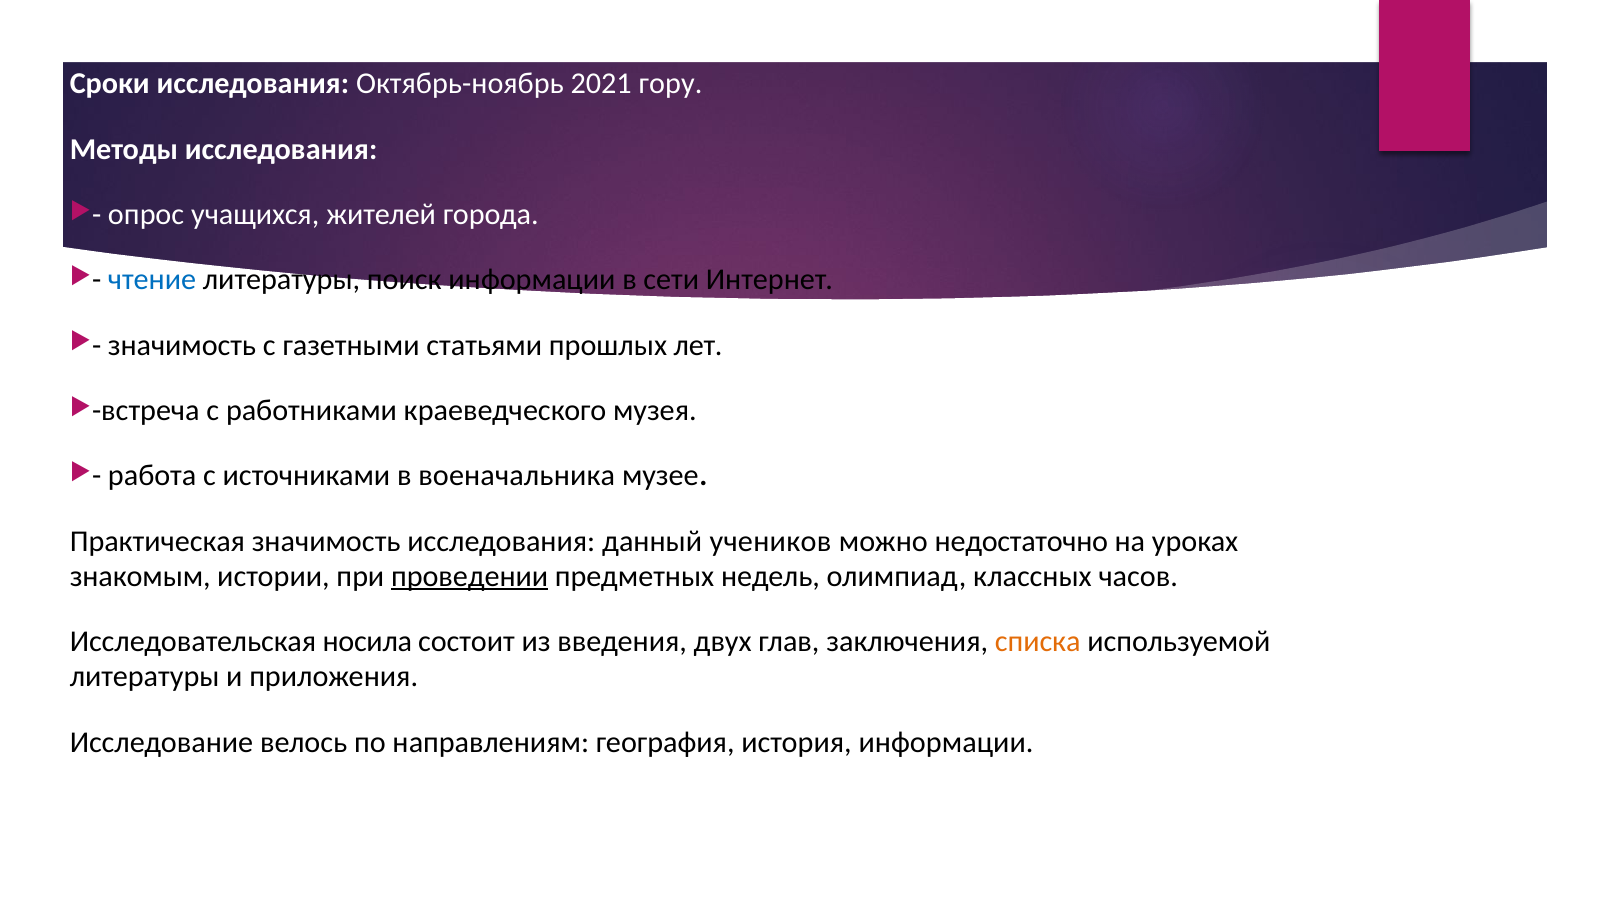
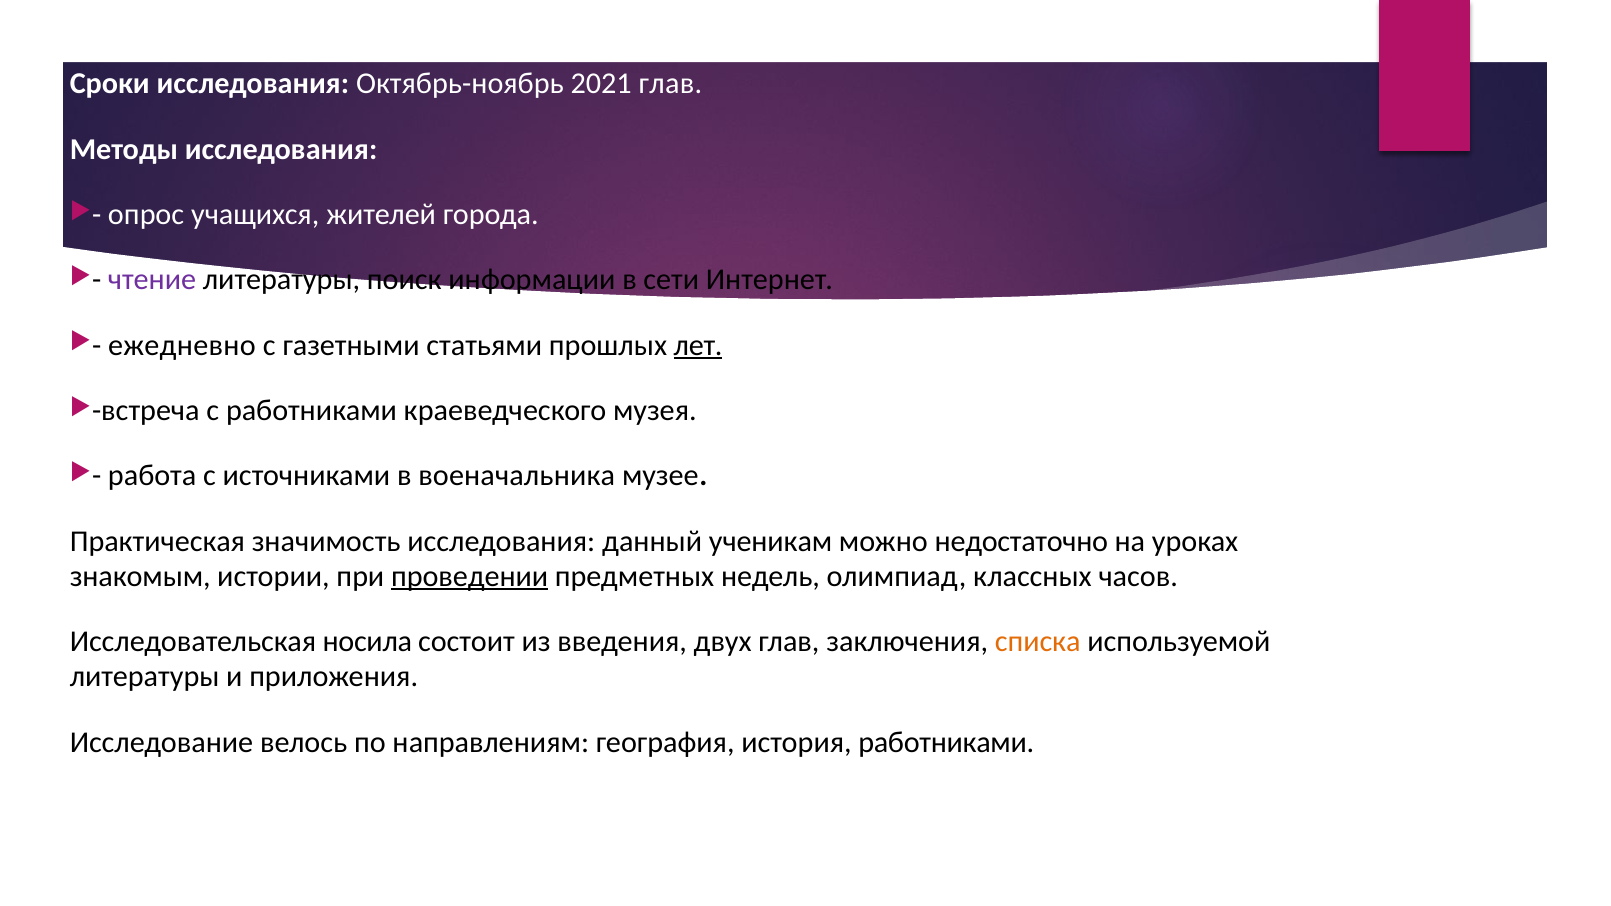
2021 гору: гору -> глав
чтение colour: blue -> purple
значимость at (182, 345): значимость -> ежедневно
лет underline: none -> present
учеников: учеников -> ученикам
история информации: информации -> работниками
